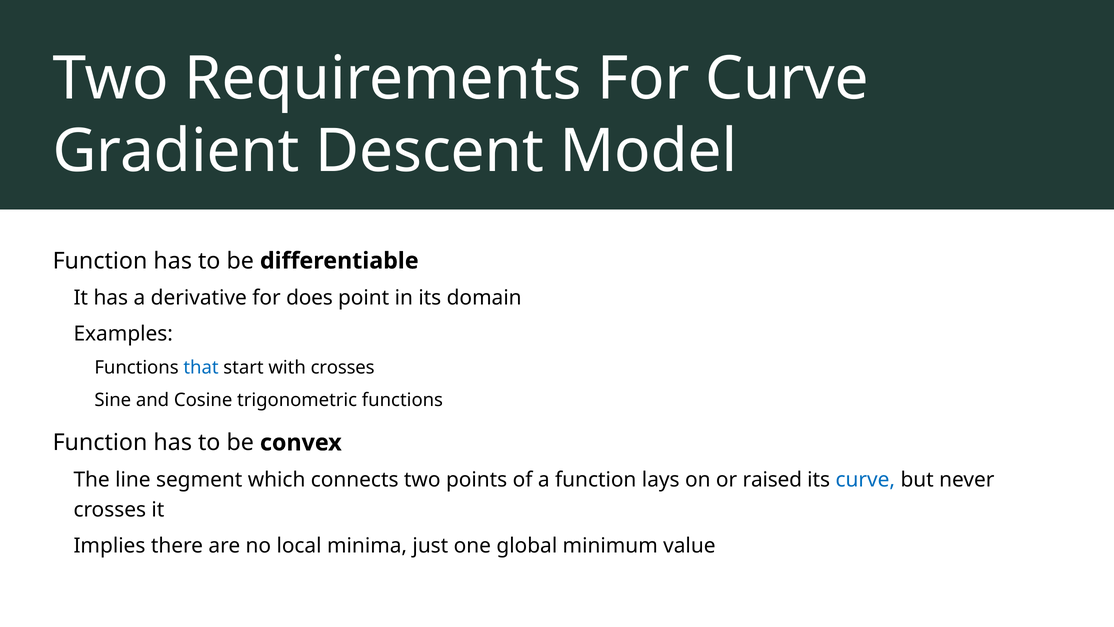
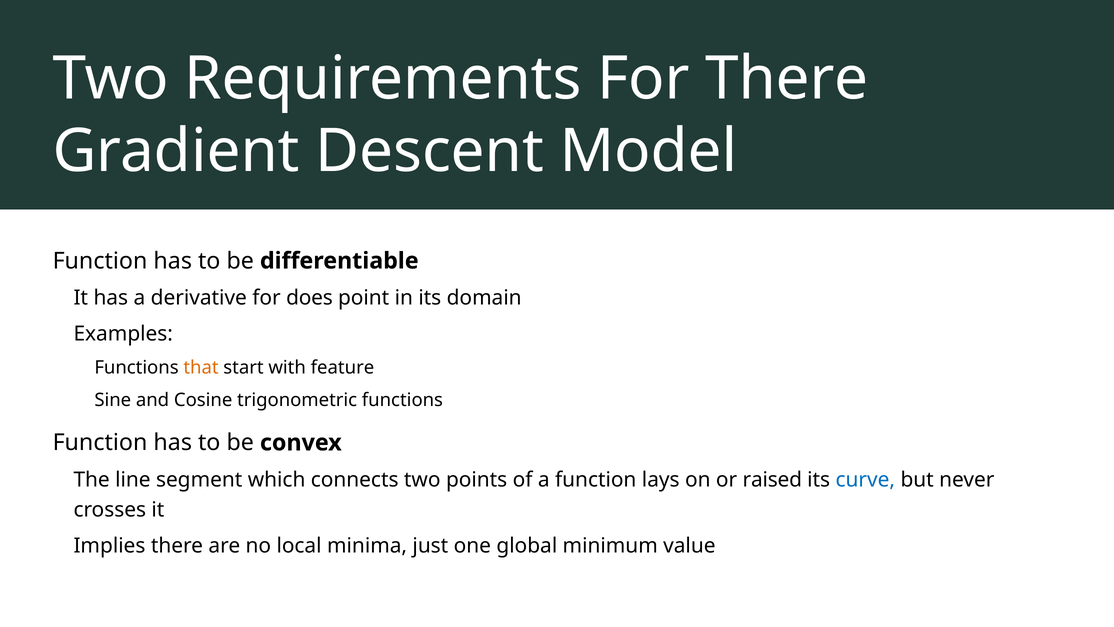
For Curve: Curve -> There
that colour: blue -> orange
with crosses: crosses -> feature
